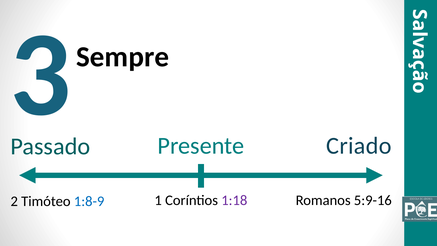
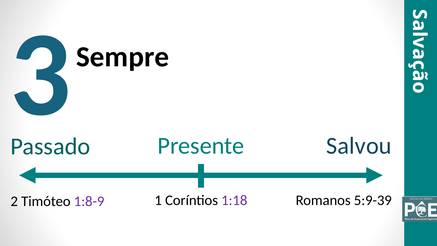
Criado: Criado -> Salvou
1:8-9 colour: blue -> purple
5:9-16: 5:9-16 -> 5:9-39
